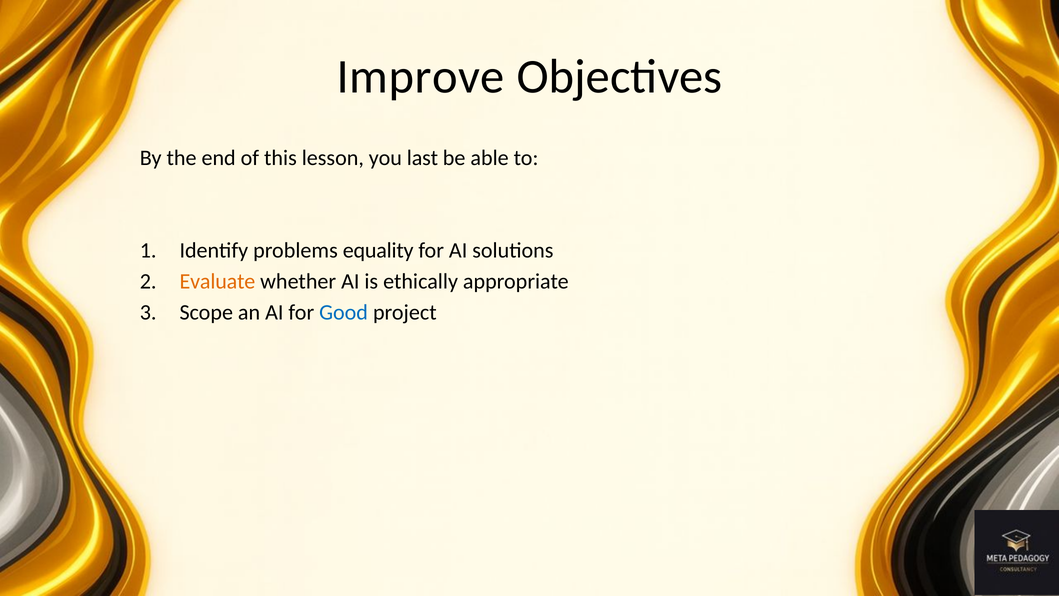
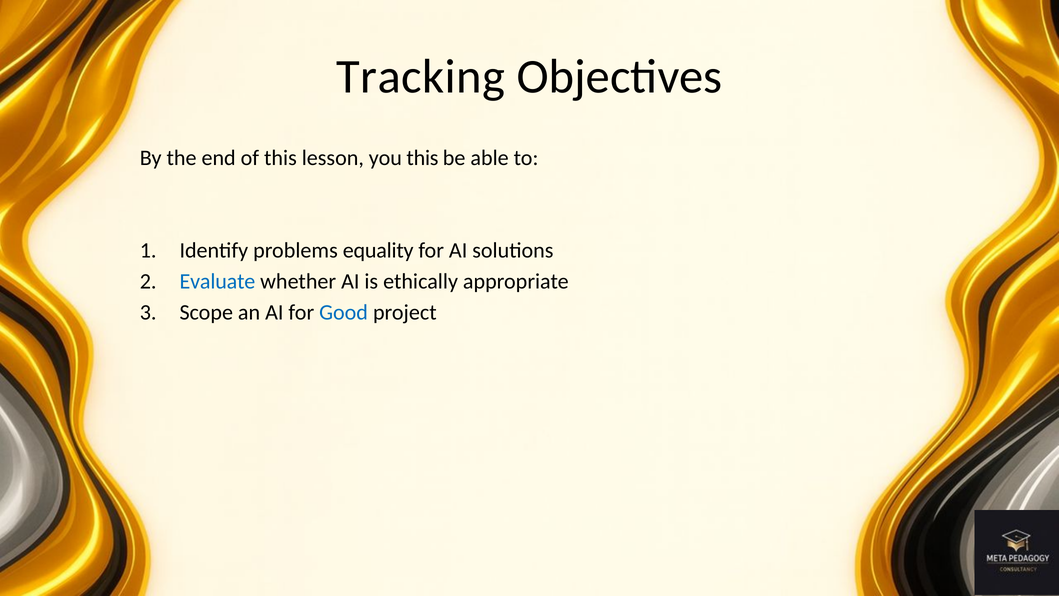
Improve: Improve -> Tracking
you last: last -> this
Evaluate colour: orange -> blue
